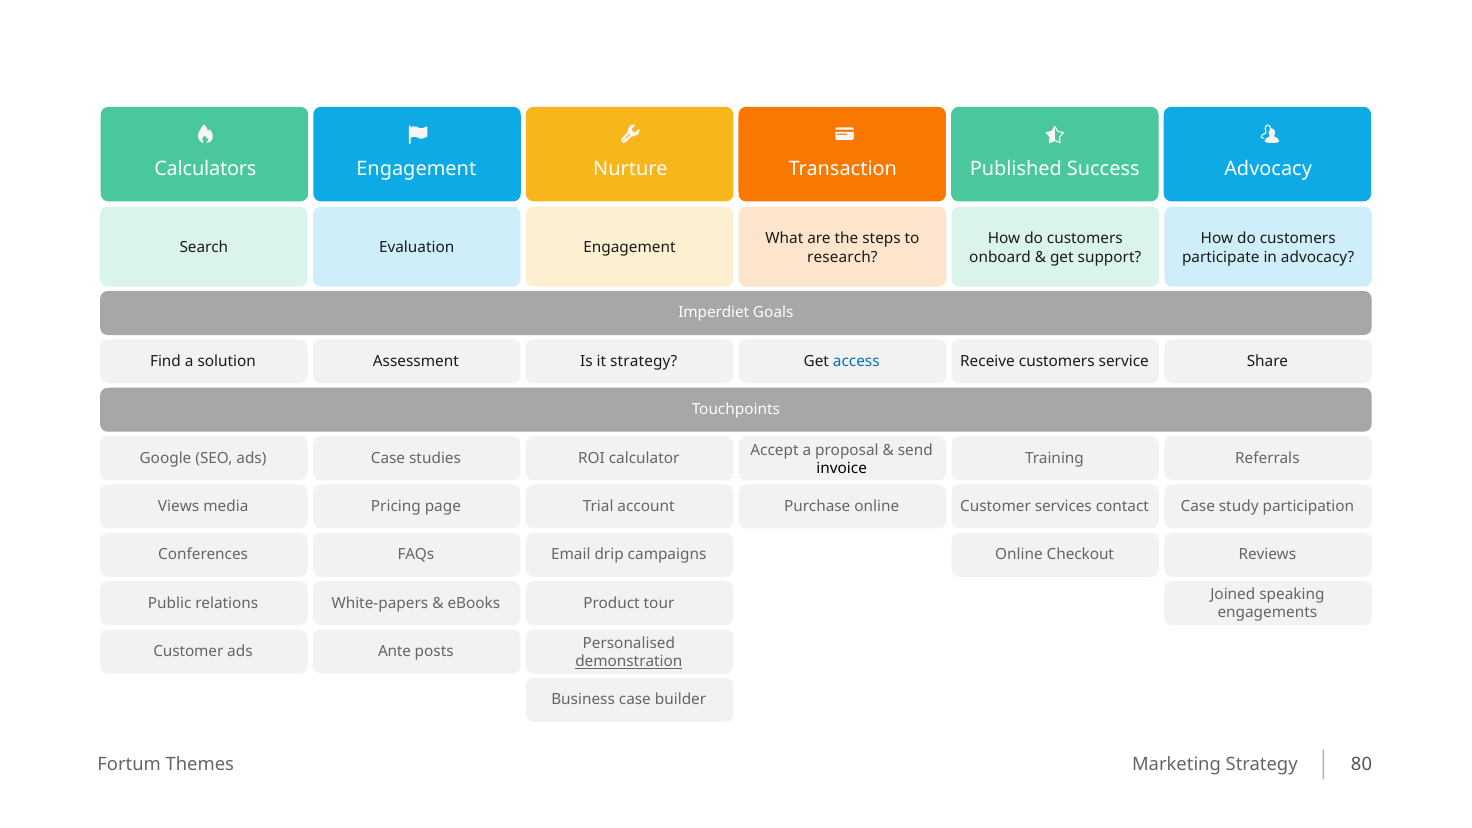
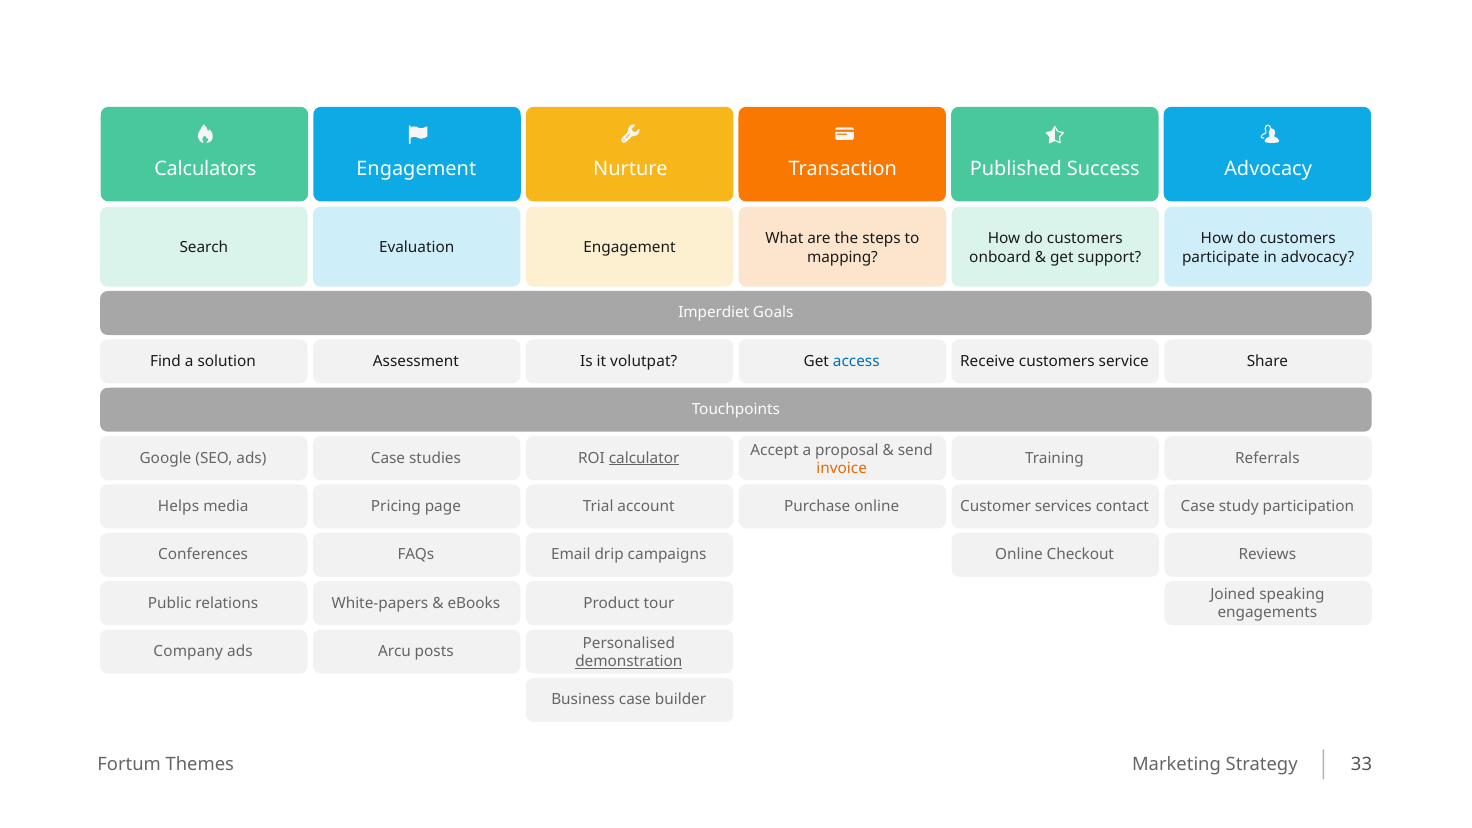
research: research -> mapping
it strategy: strategy -> volutpat
calculator underline: none -> present
invoice colour: black -> orange
Views: Views -> Helps
Customer at (188, 651): Customer -> Company
Ante: Ante -> Arcu
80: 80 -> 33
